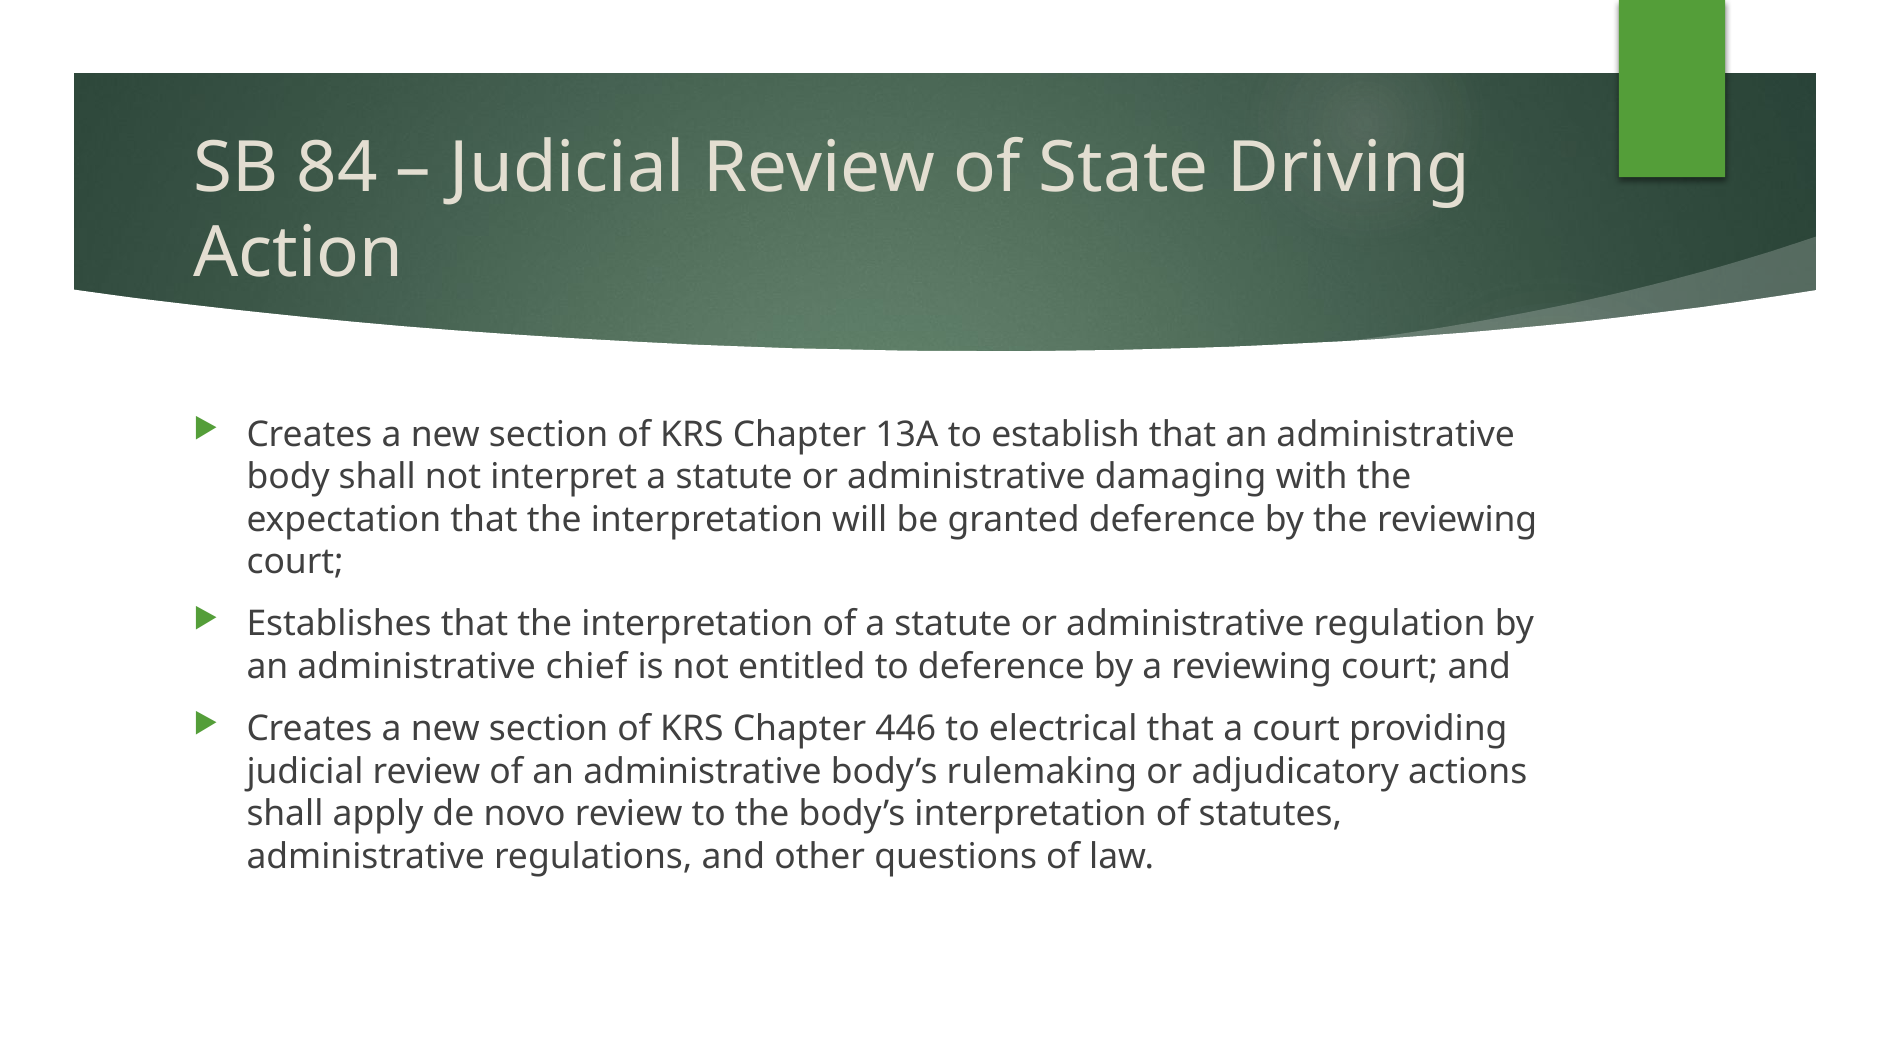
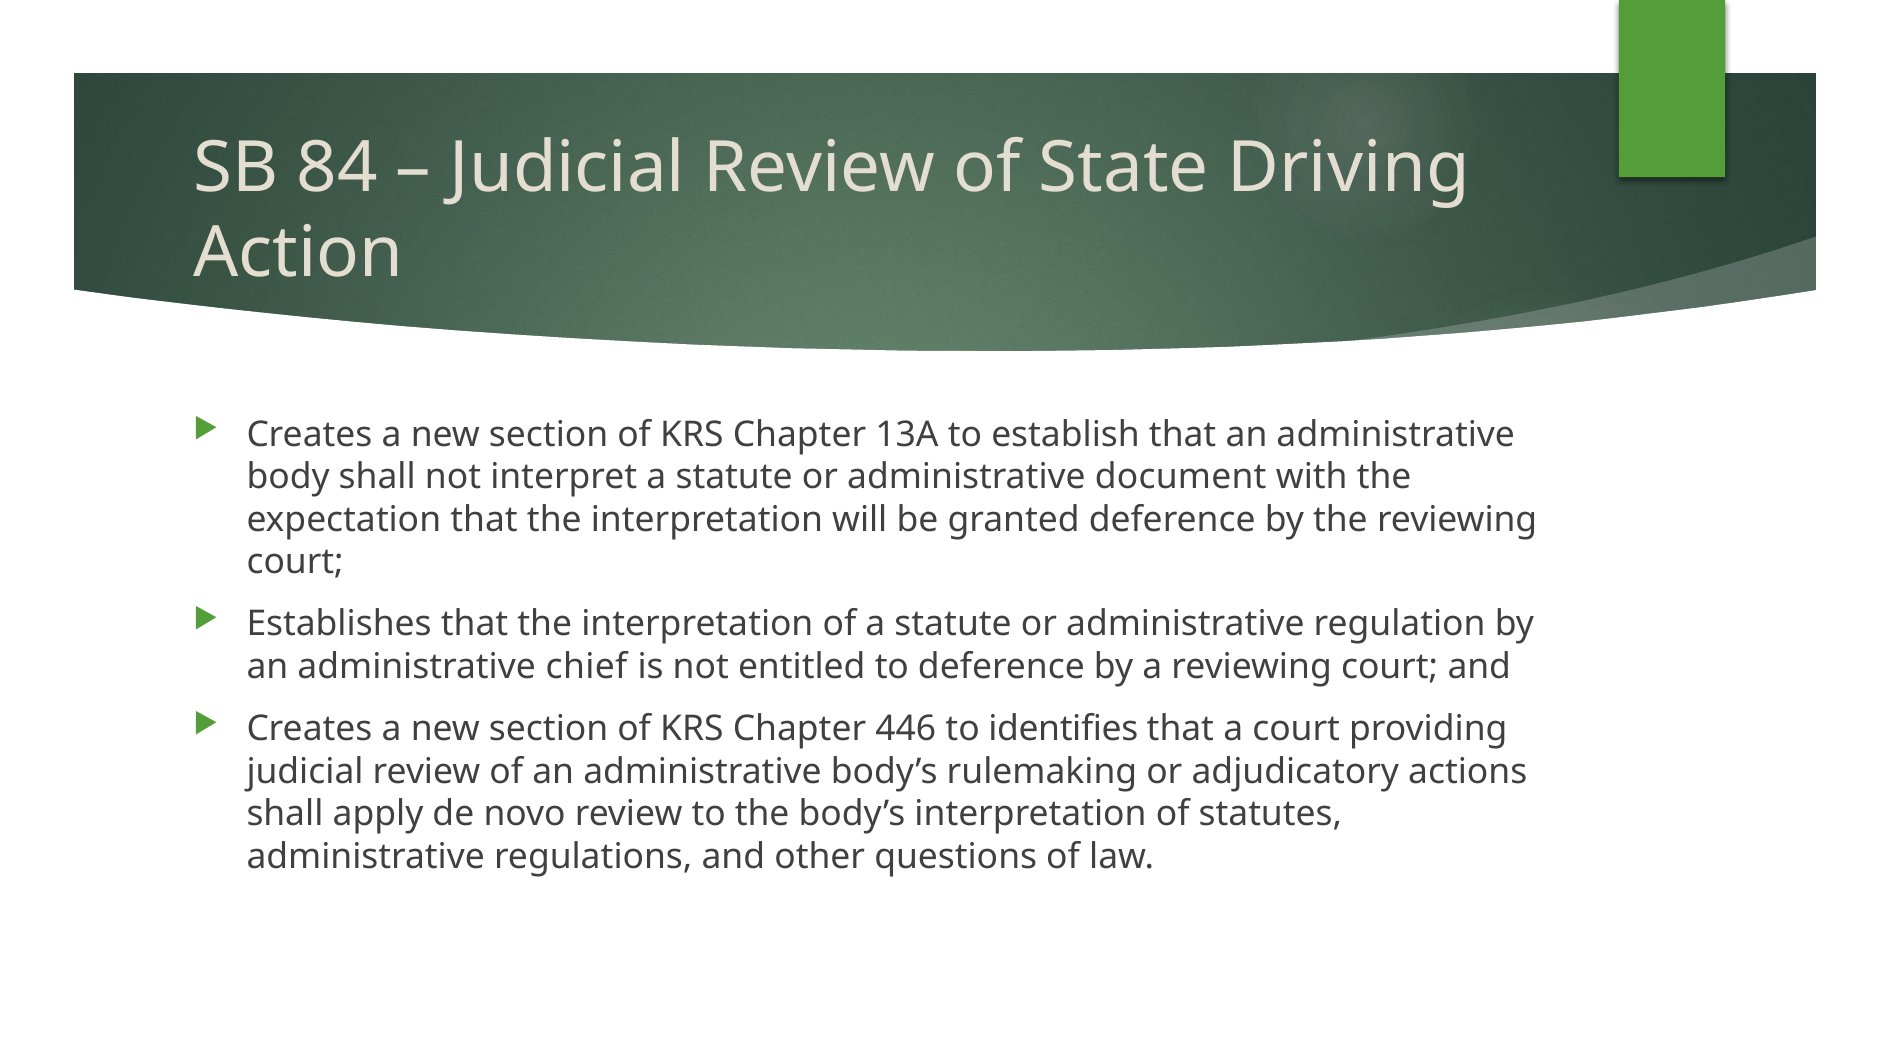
damaging: damaging -> document
electrical: electrical -> identifies
